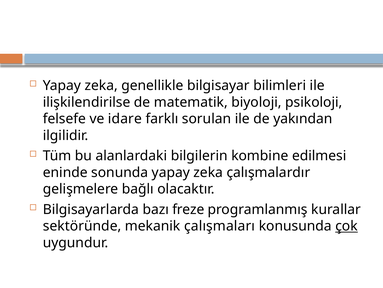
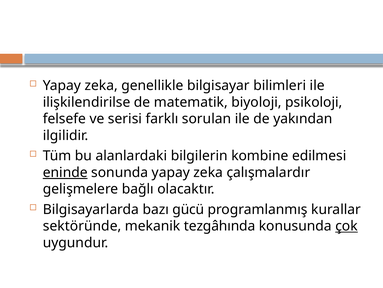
idare: idare -> serisi
eninde underline: none -> present
freze: freze -> gücü
çalışmaları: çalışmaları -> tezgâhında
